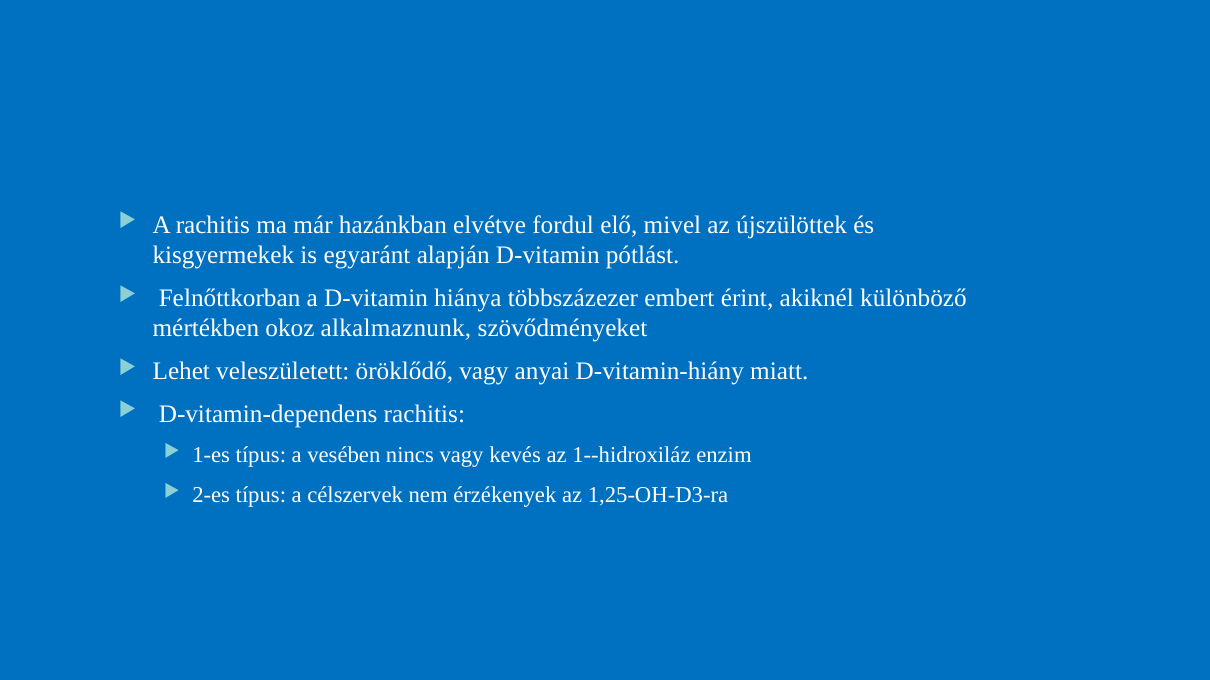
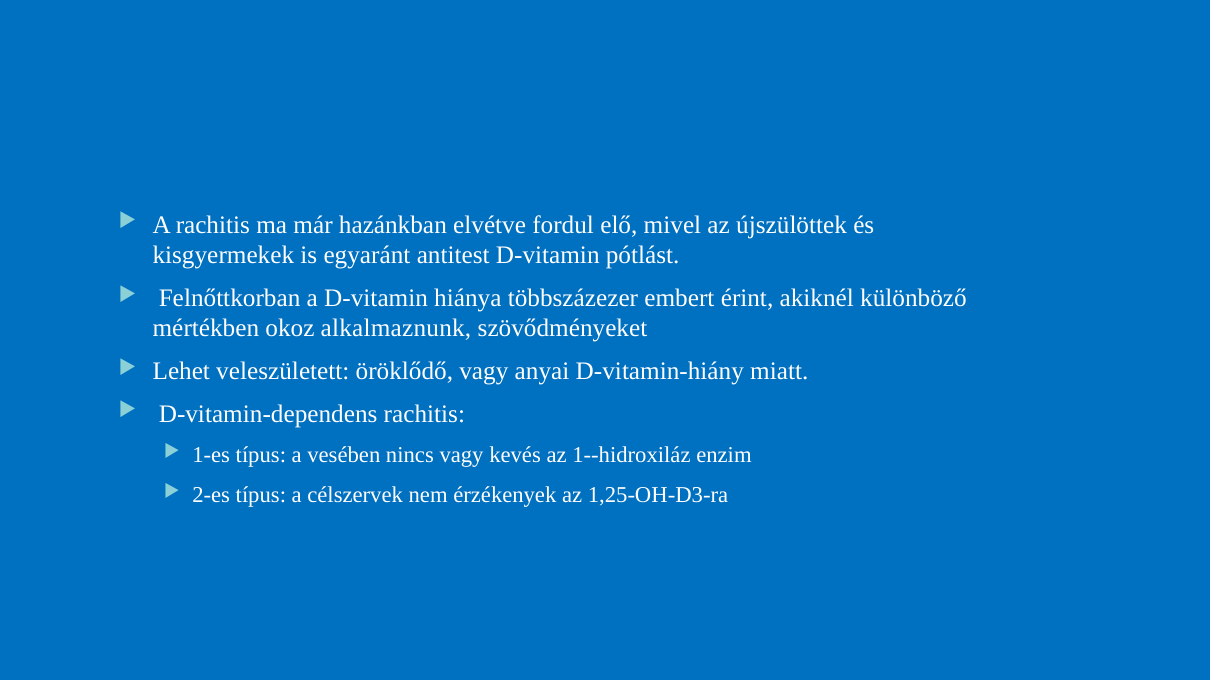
alapján: alapján -> antitest
